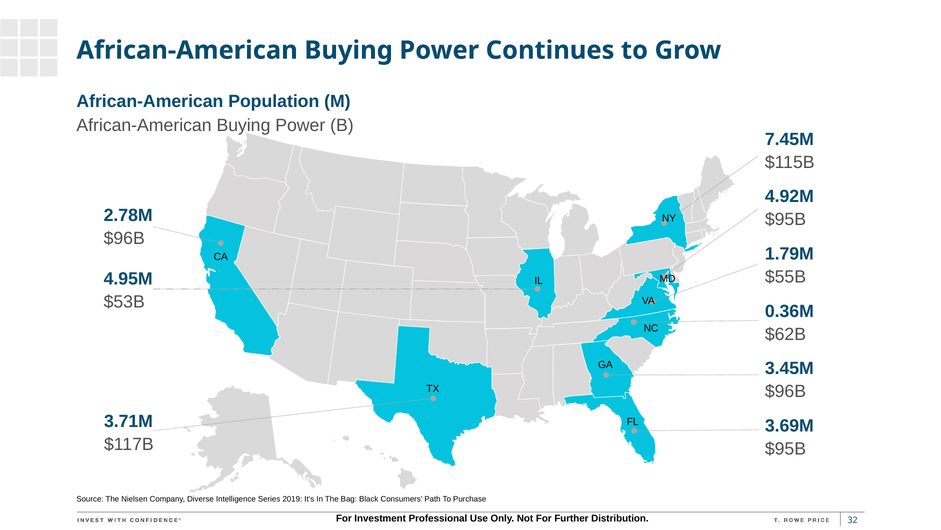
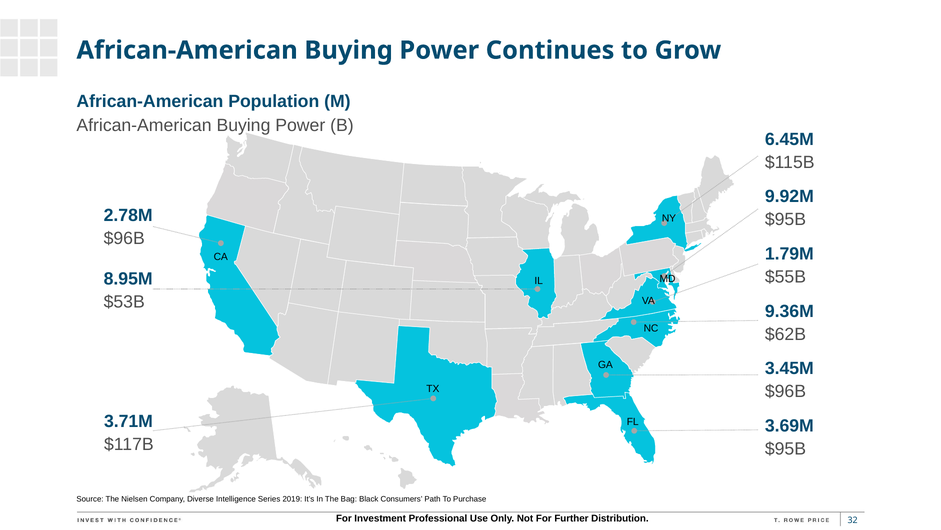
7.45M: 7.45M -> 6.45M
4.92M: 4.92M -> 9.92M
4.95M: 4.95M -> 8.95M
0.36M: 0.36M -> 9.36M
